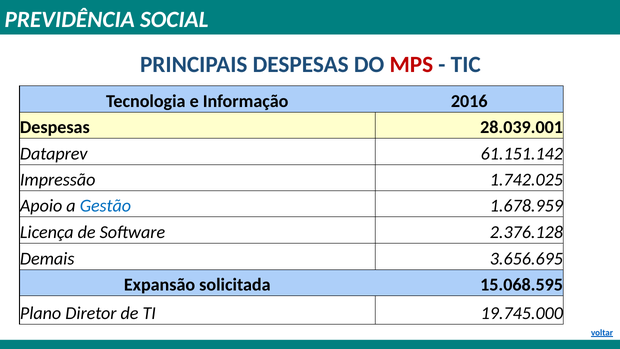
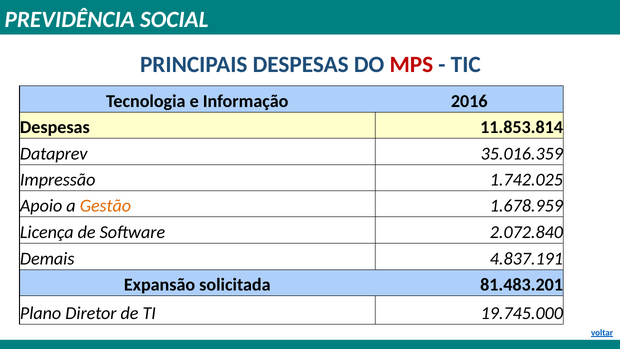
28.039.001: 28.039.001 -> 11.853.814
61.151.142: 61.151.142 -> 35.016.359
Gestão colour: blue -> orange
2.376.128: 2.376.128 -> 2.072.840
3.656.695: 3.656.695 -> 4.837.191
15.068.595: 15.068.595 -> 81.483.201
